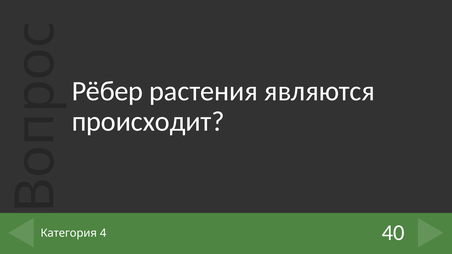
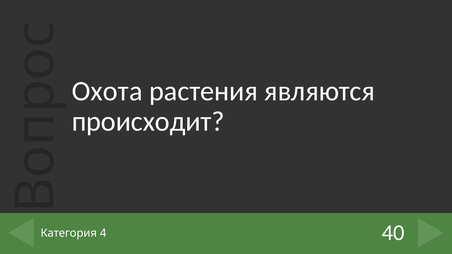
Рёбер: Рёбер -> Охота
